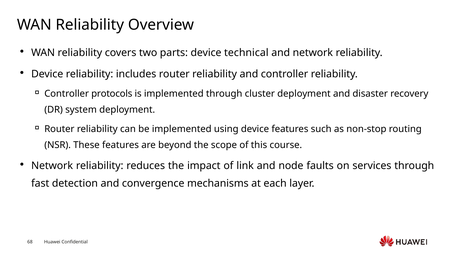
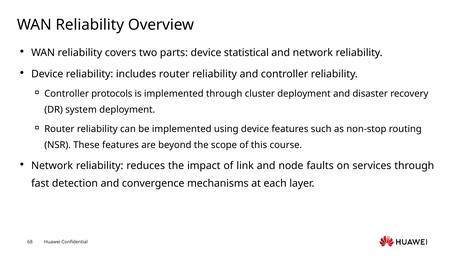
technical: technical -> statistical
